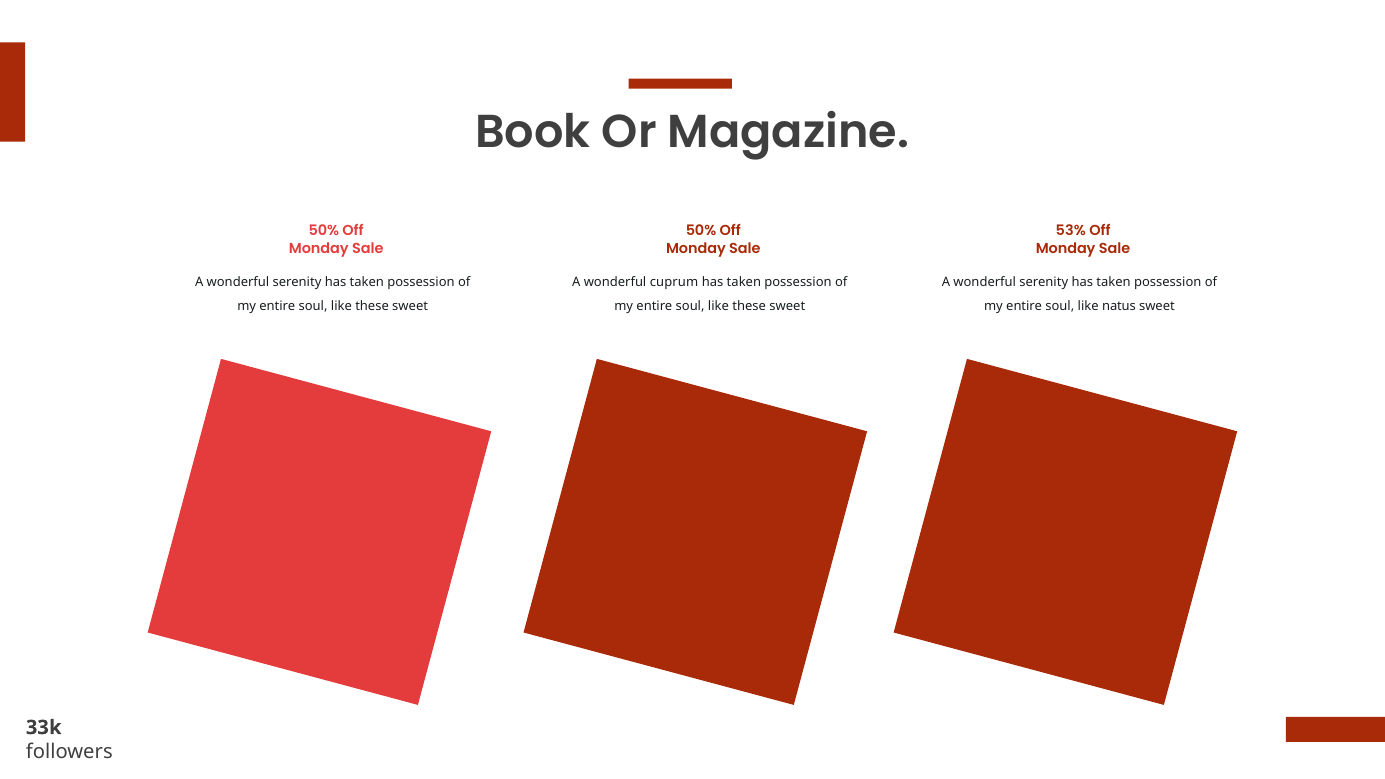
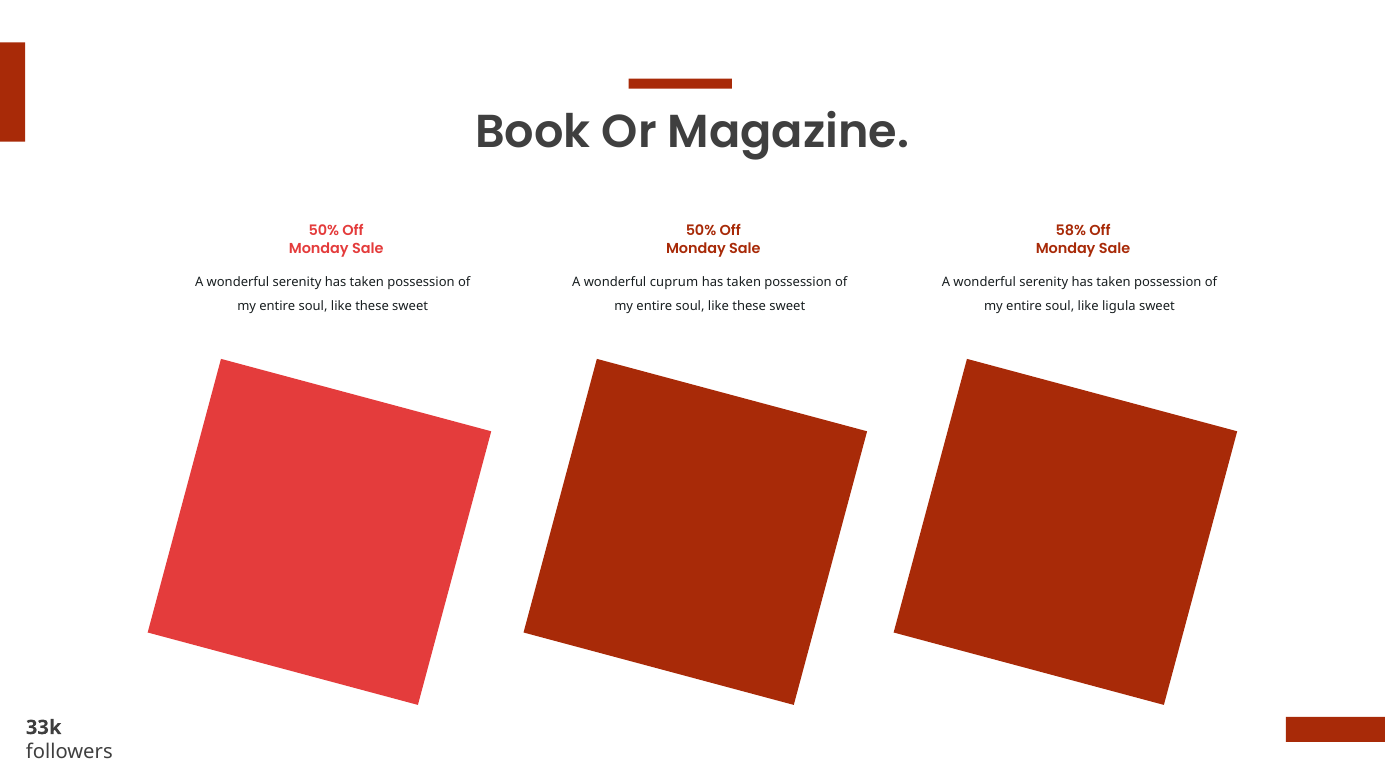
53%: 53% -> 58%
natus: natus -> ligula
